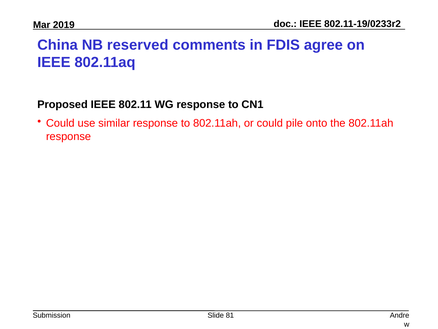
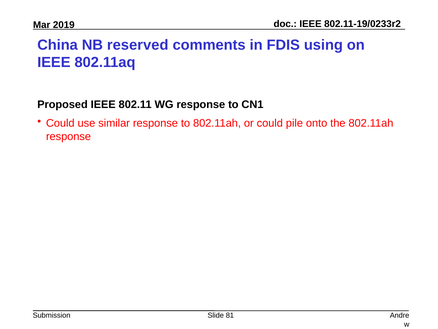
agree: agree -> using
